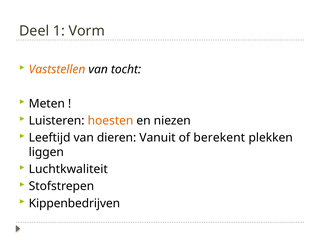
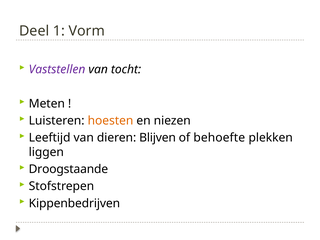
Vaststellen colour: orange -> purple
Vanuit: Vanuit -> Blijven
berekent: berekent -> behoefte
Luchtkwaliteit: Luchtkwaliteit -> Droogstaande
